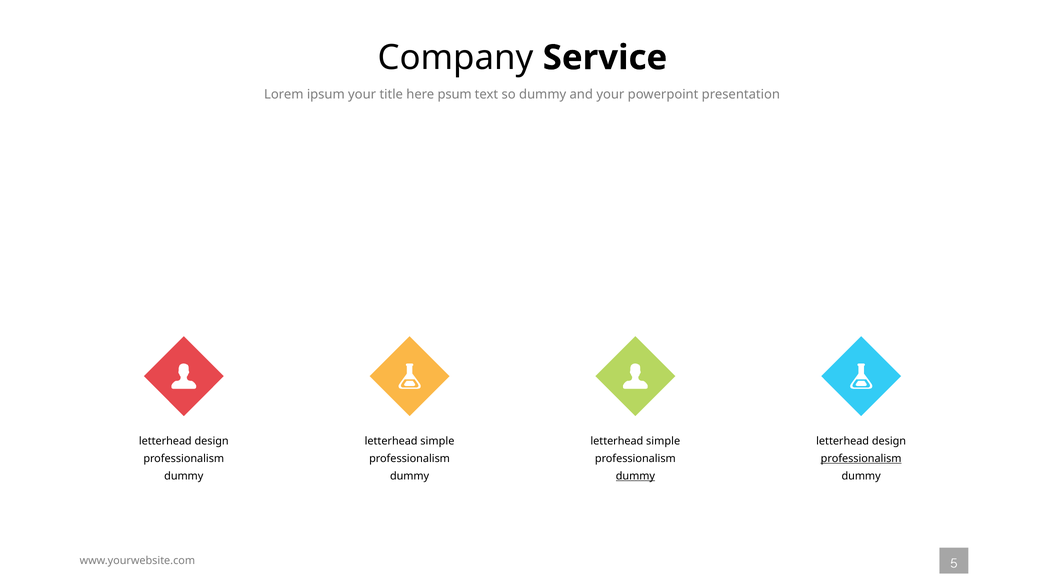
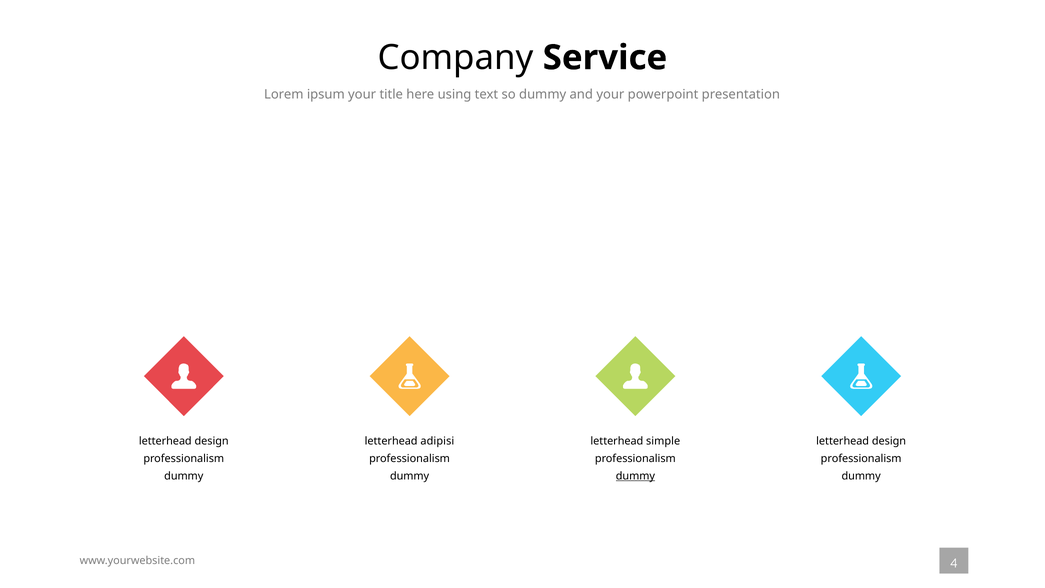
psum: psum -> using
simple at (437, 441): simple -> adipisi
professionalism at (861, 459) underline: present -> none
5: 5 -> 4
